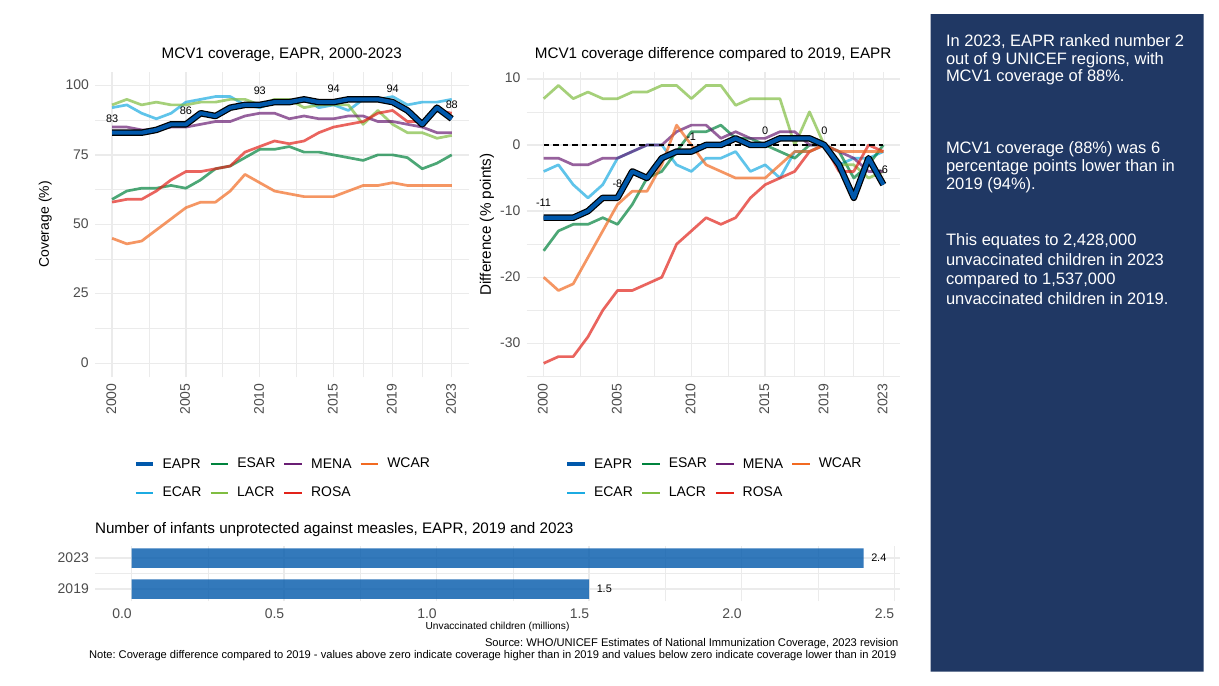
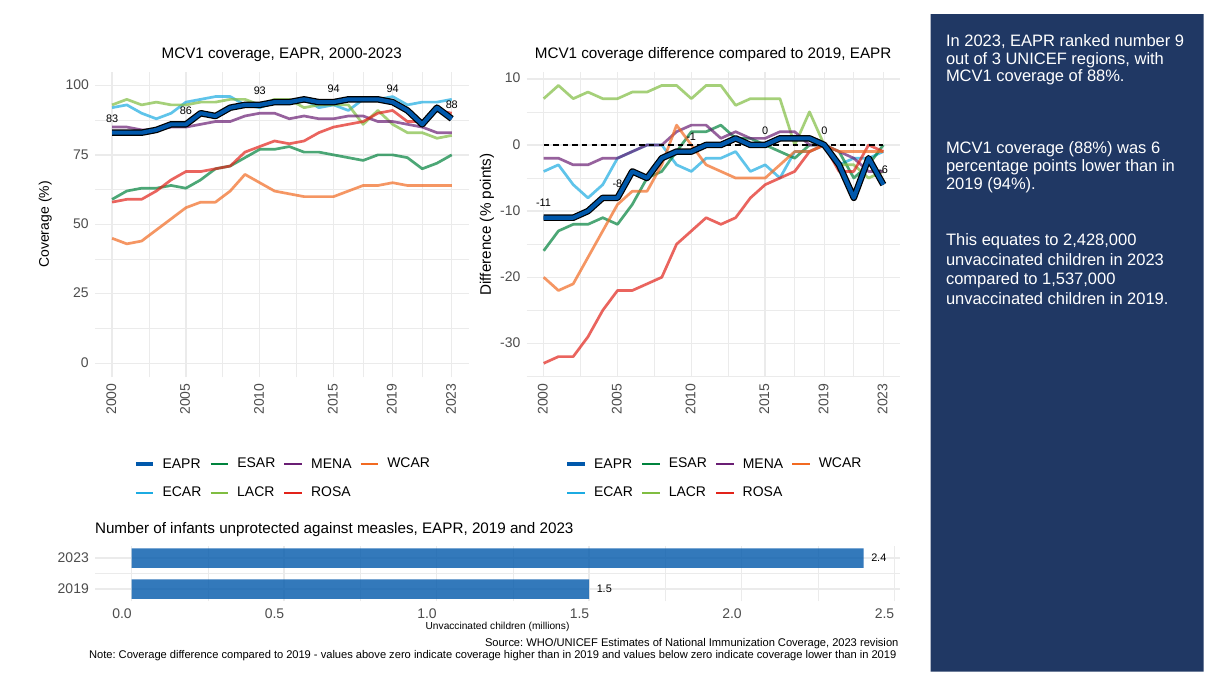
number 2: 2 -> 9
of 9: 9 -> 3
